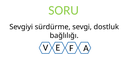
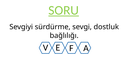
SORU underline: none -> present
